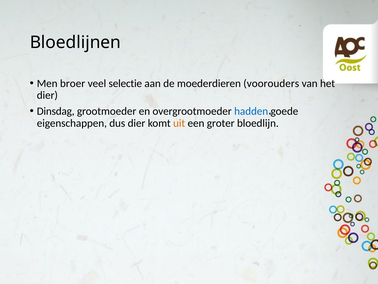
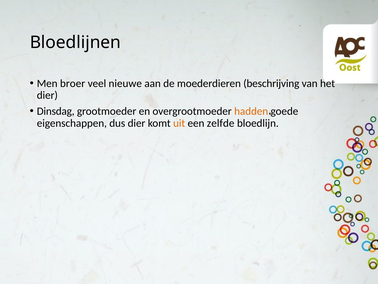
selectie: selectie -> nieuwe
voorouders: voorouders -> beschrijving
hadden colour: blue -> orange
groter: groter -> zelfde
